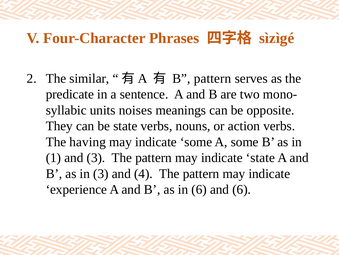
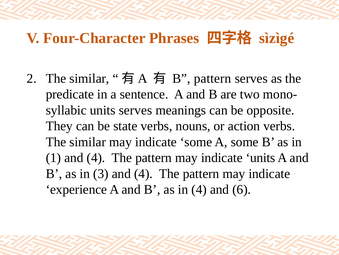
units noises: noises -> serves
having at (88, 142): having -> similar
1 and 3: 3 -> 4
indicate state: state -> units
in 6: 6 -> 4
